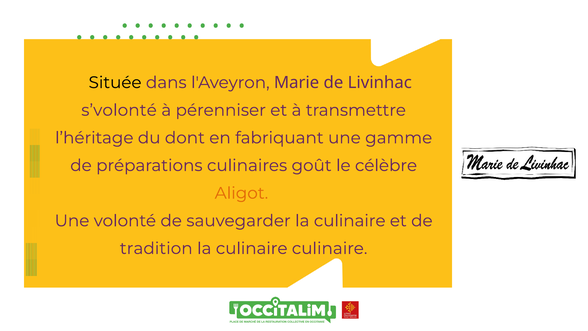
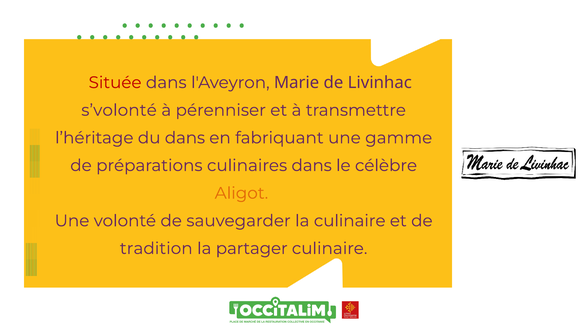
Située colour: black -> red
du dont: dont -> dans
culinaires goût: goût -> dans
culinaire at (252, 248): culinaire -> partager
